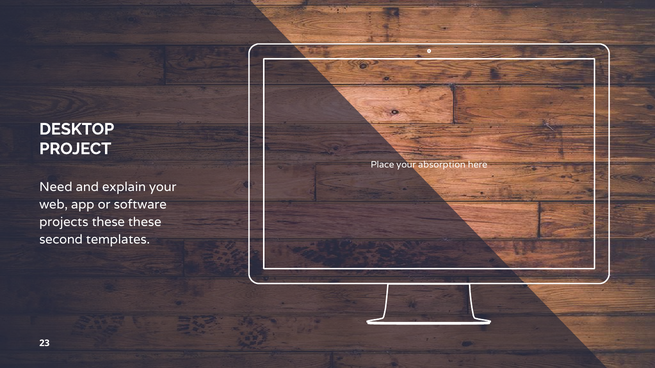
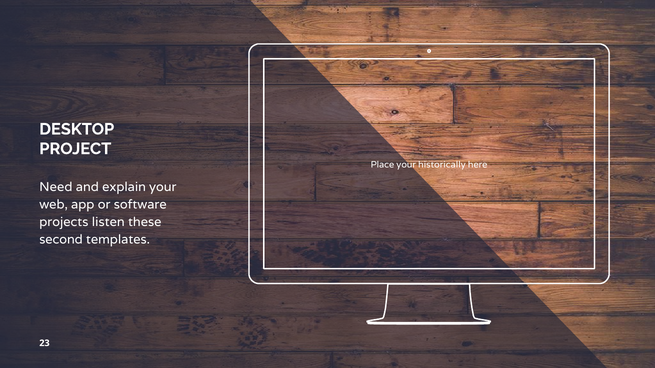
absorption: absorption -> historically
projects these: these -> listen
